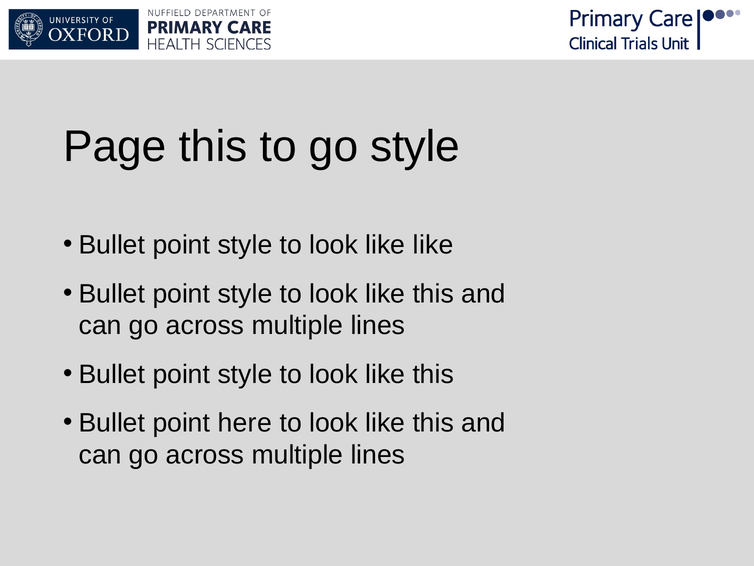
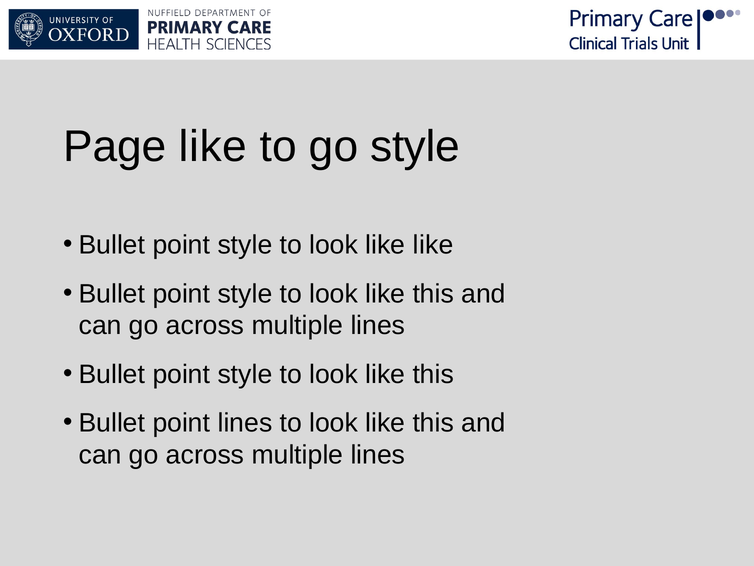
Page this: this -> like
point here: here -> lines
